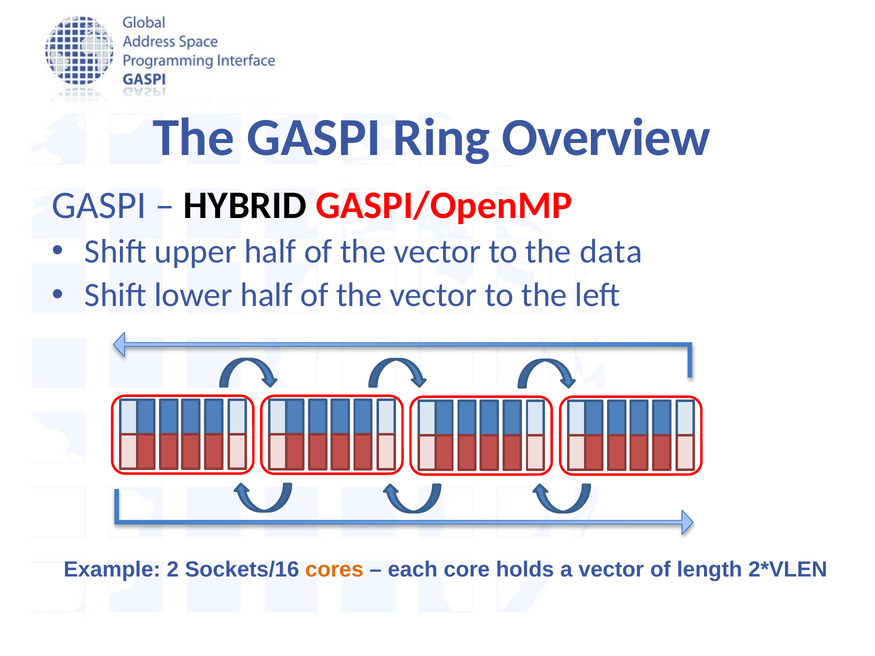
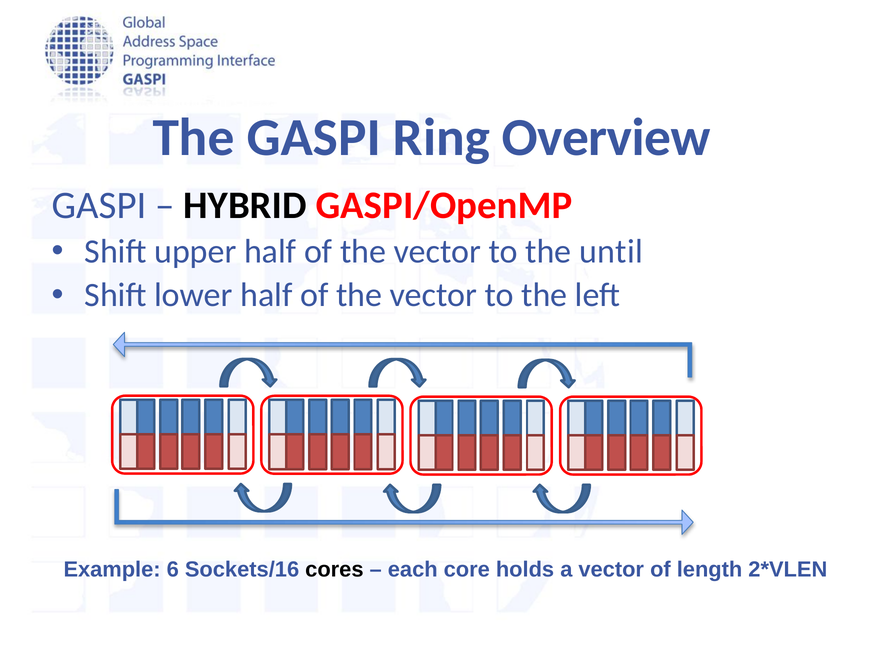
data: data -> until
2: 2 -> 6
cores colour: orange -> black
